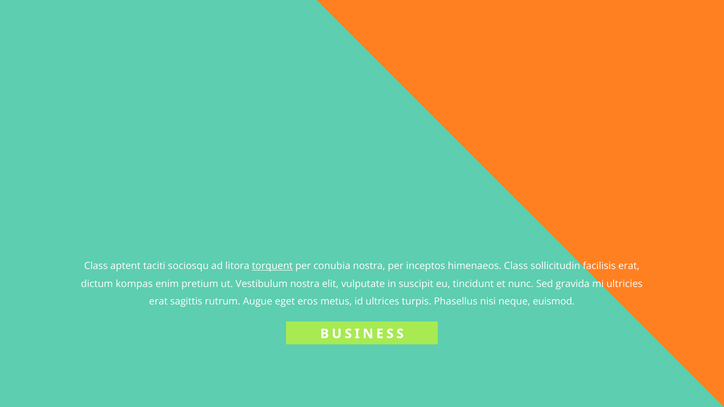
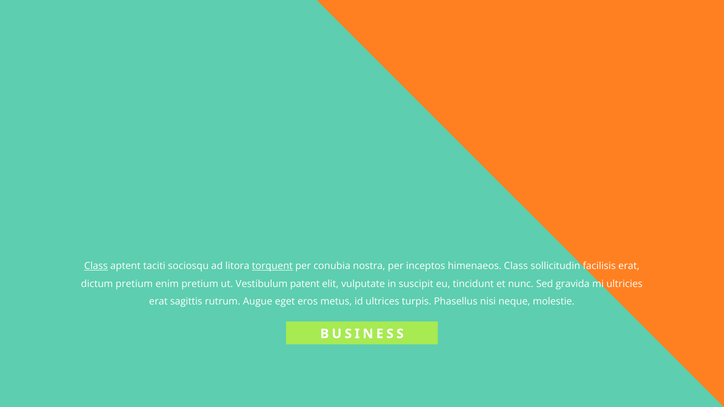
Class at (96, 266) underline: none -> present
dictum kompas: kompas -> pretium
Vestibulum nostra: nostra -> patent
euismod: euismod -> molestie
